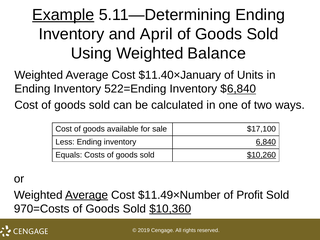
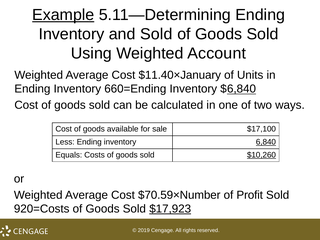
and April: April -> Sold
Balance: Balance -> Account
522=Ending: 522=Ending -> 660=Ending
Average at (87, 195) underline: present -> none
$11.49×Number: $11.49×Number -> $70.59×Number
970=Costs: 970=Costs -> 920=Costs
$10,360: $10,360 -> $17,923
